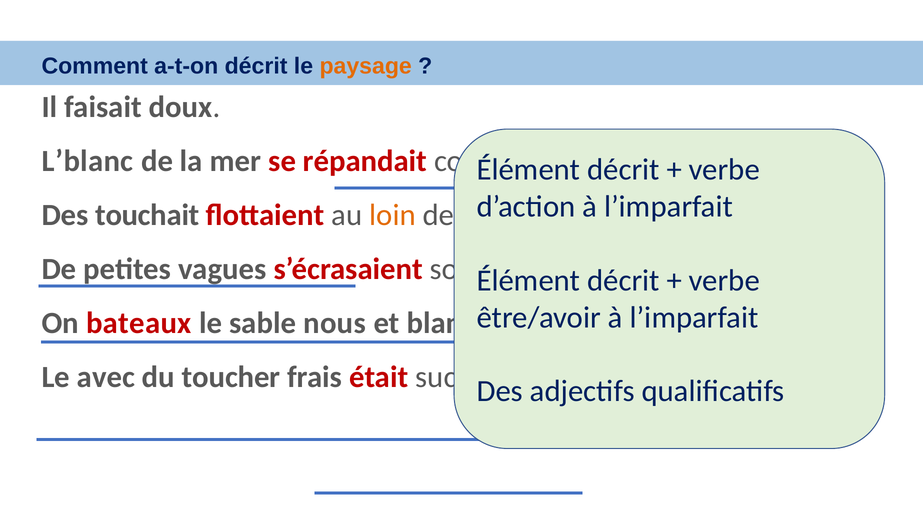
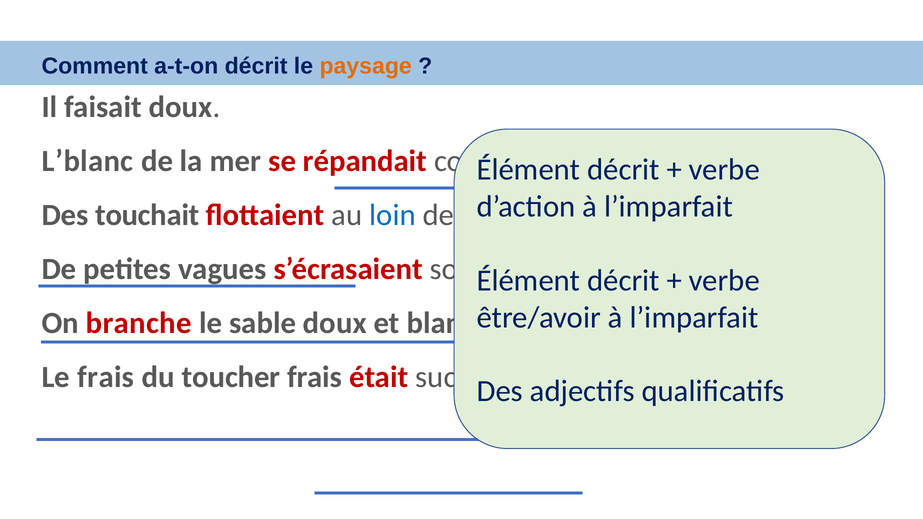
loin colour: orange -> blue
bateaux: bateaux -> branche
sable nous: nous -> doux
Le avec: avec -> frais
